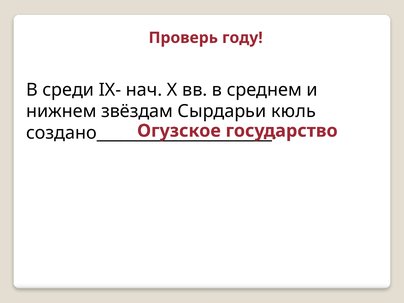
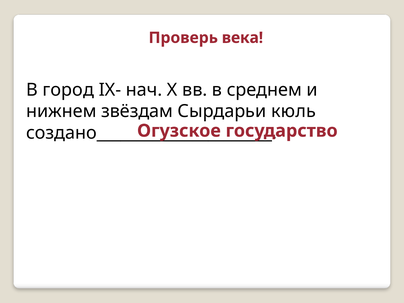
году: году -> века
среди: среди -> город
